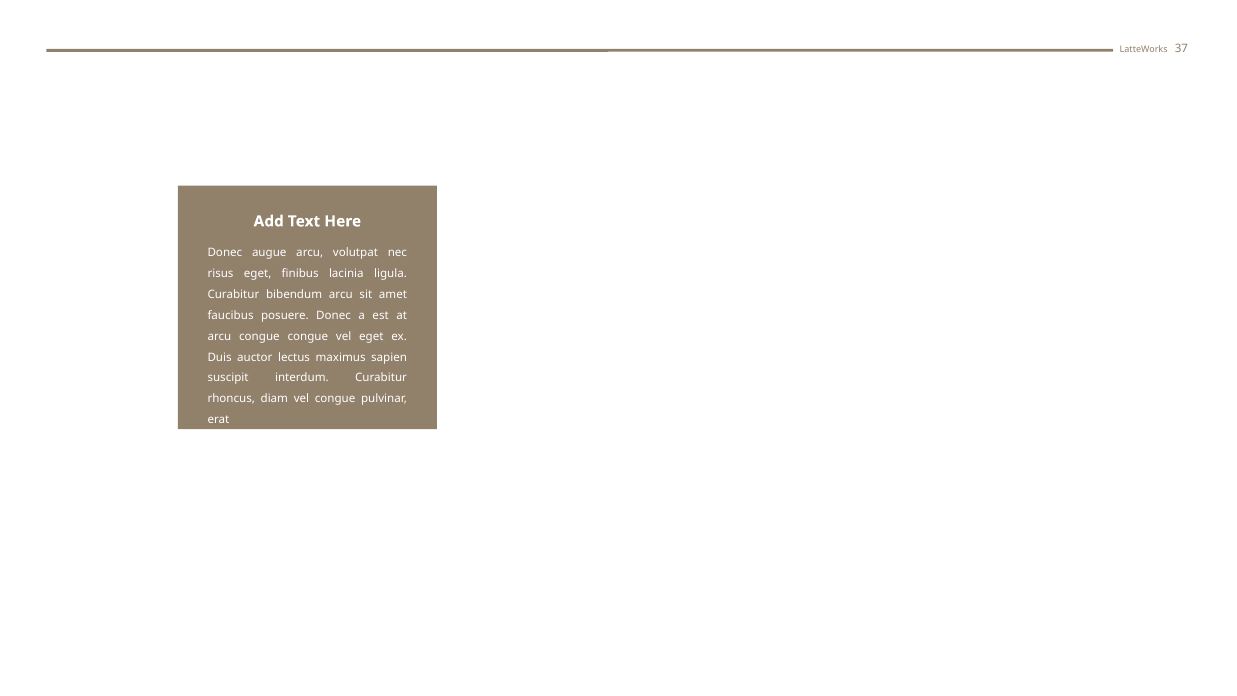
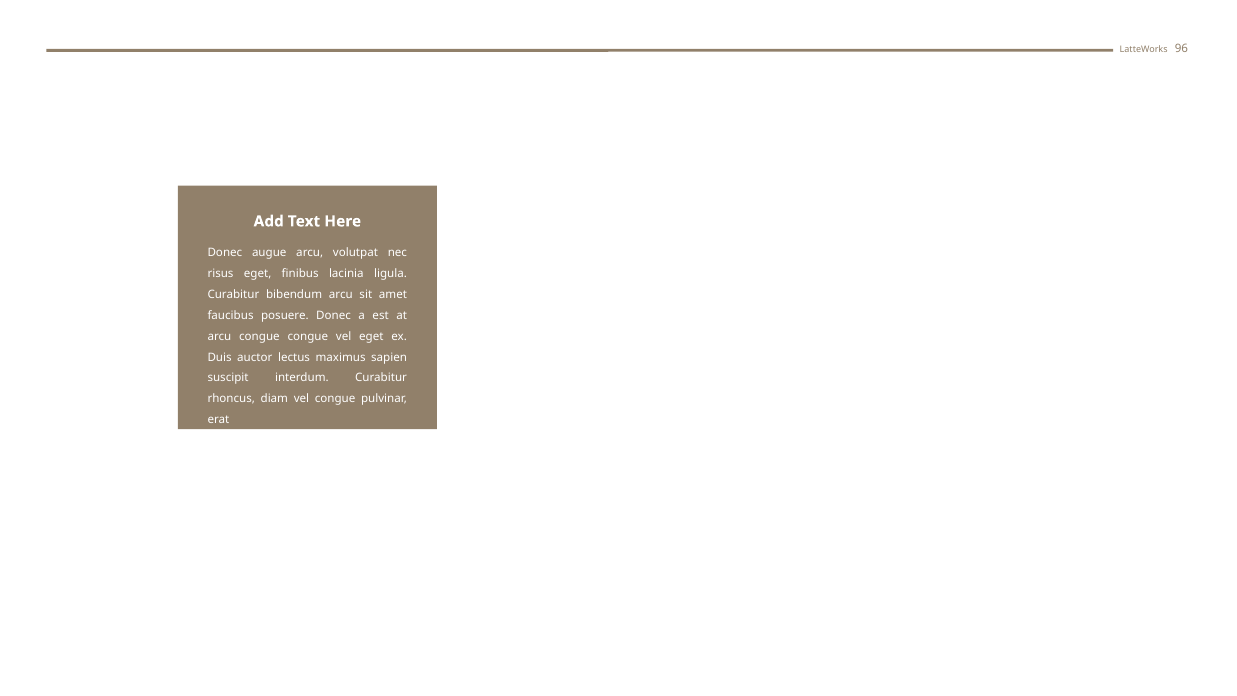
37: 37 -> 96
